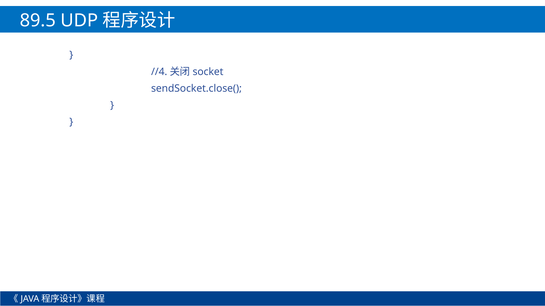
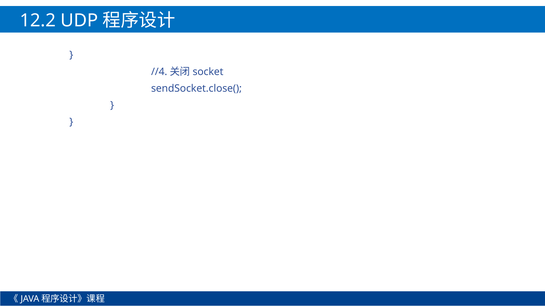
89.5: 89.5 -> 12.2
